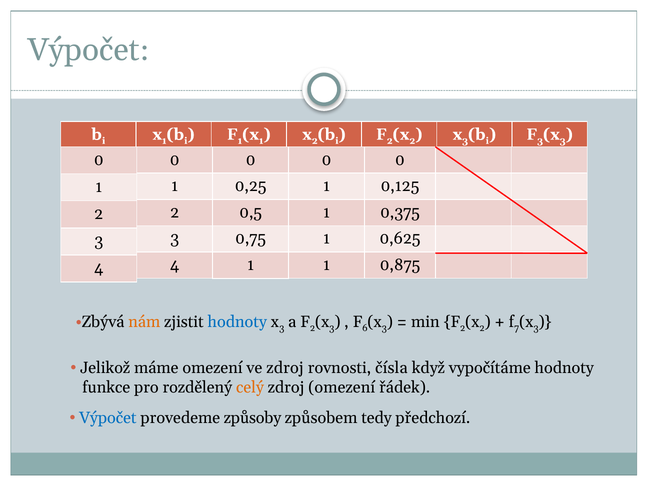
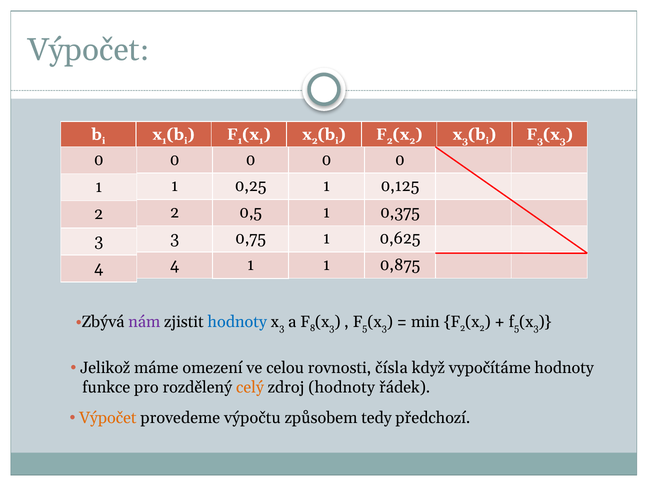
nám colour: orange -> purple
2 at (313, 328): 2 -> 8
6 at (365, 328): 6 -> 5
7 at (517, 328): 7 -> 5
ve zdroj: zdroj -> celou
zdroj omezení: omezení -> hodnoty
Výpočet at (108, 418) colour: blue -> orange
způsoby: způsoby -> výpočtu
